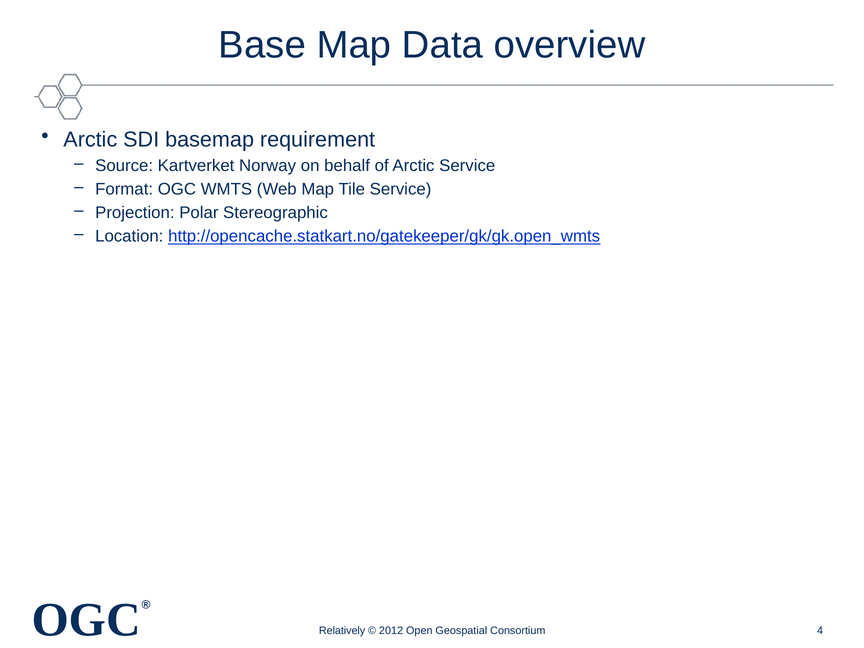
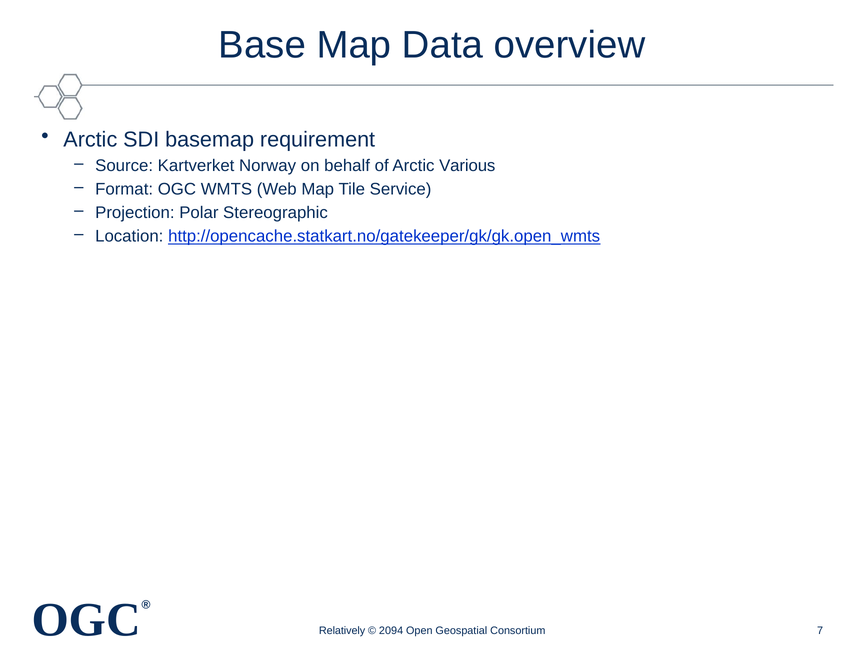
Arctic Service: Service -> Various
2012: 2012 -> 2094
4: 4 -> 7
